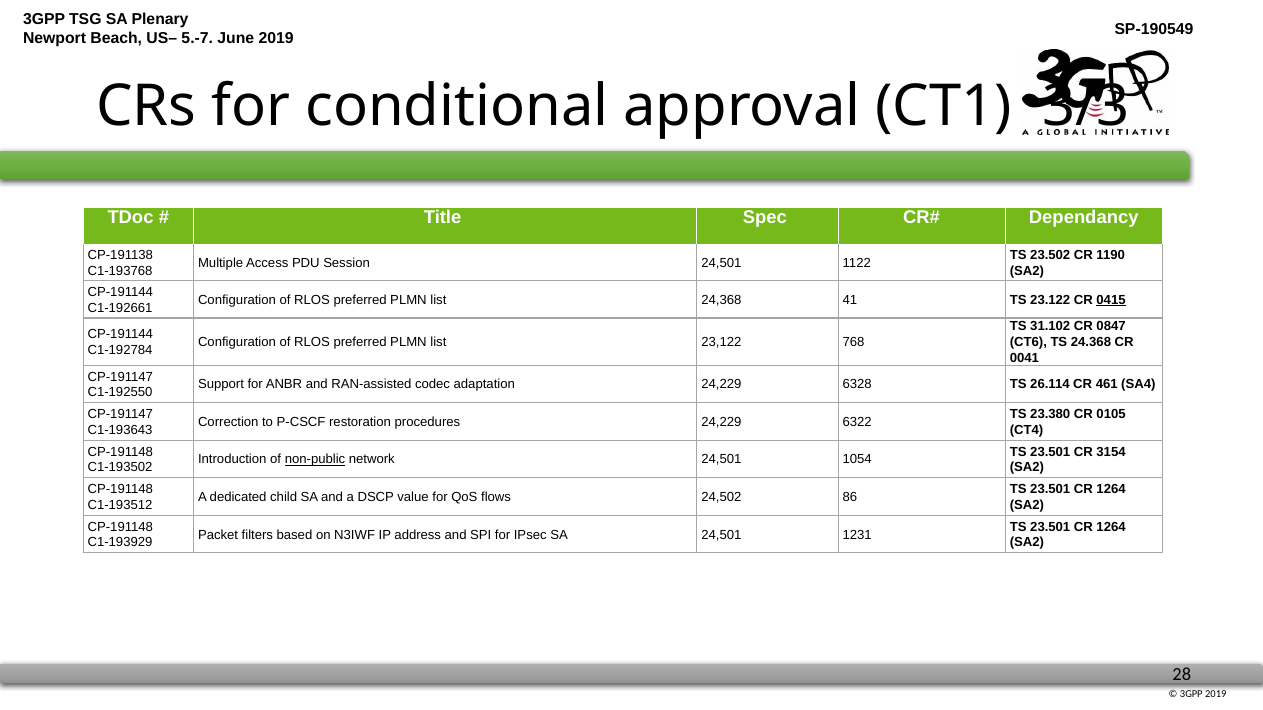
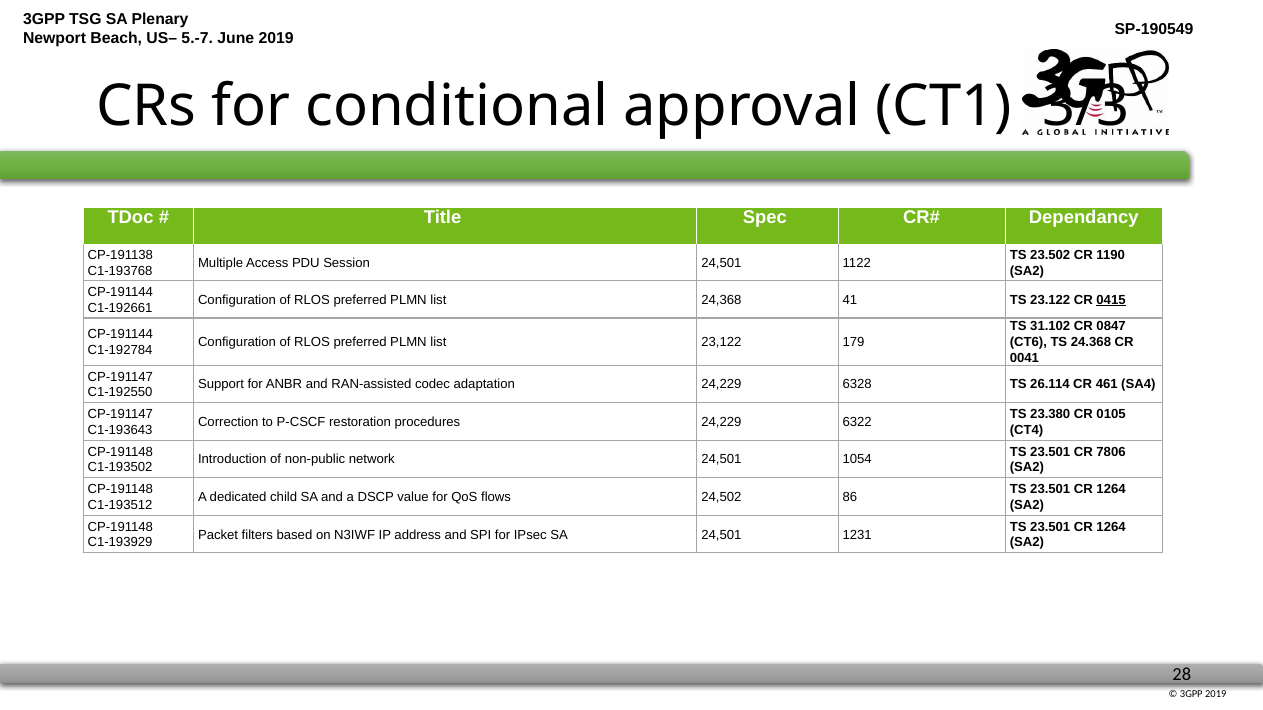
768: 768 -> 179
3154: 3154 -> 7806
non-public underline: present -> none
